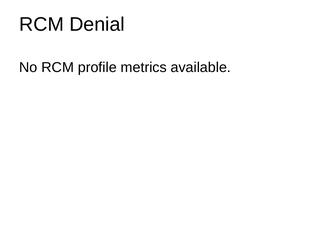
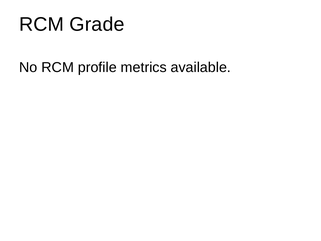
Denial: Denial -> Grade
